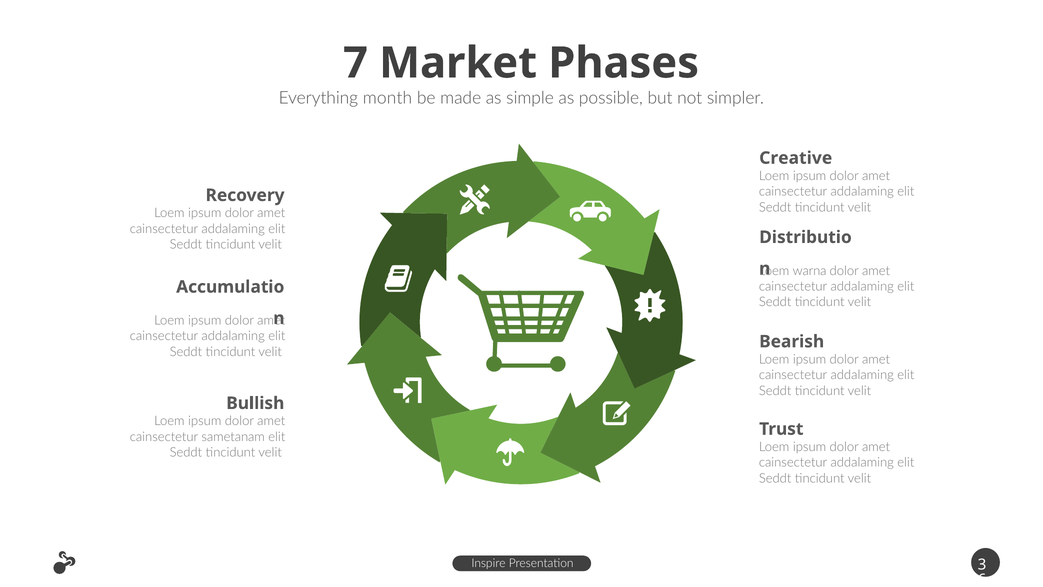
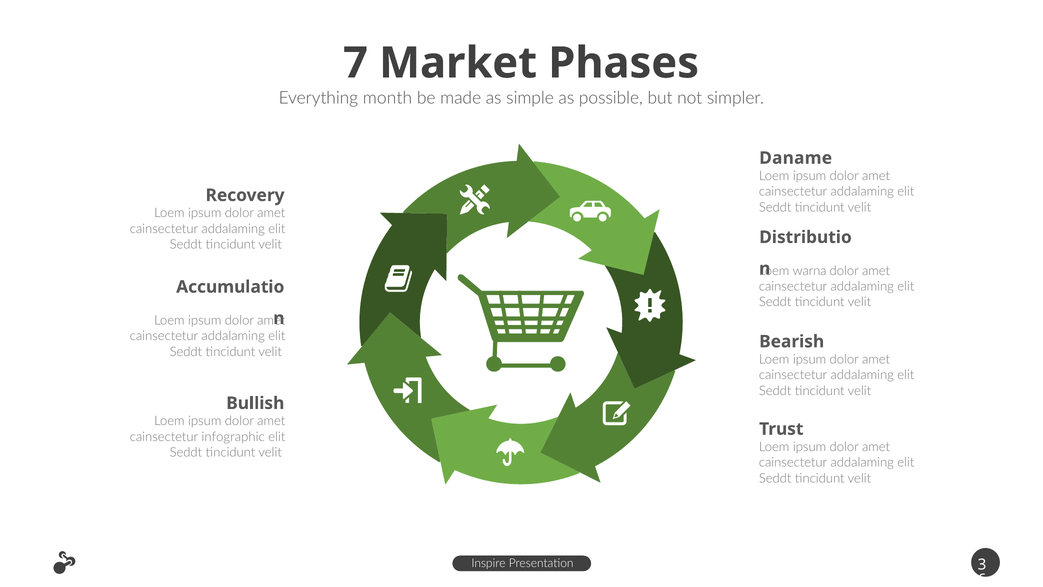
Creative: Creative -> Daname
sametanam: sametanam -> infographic
